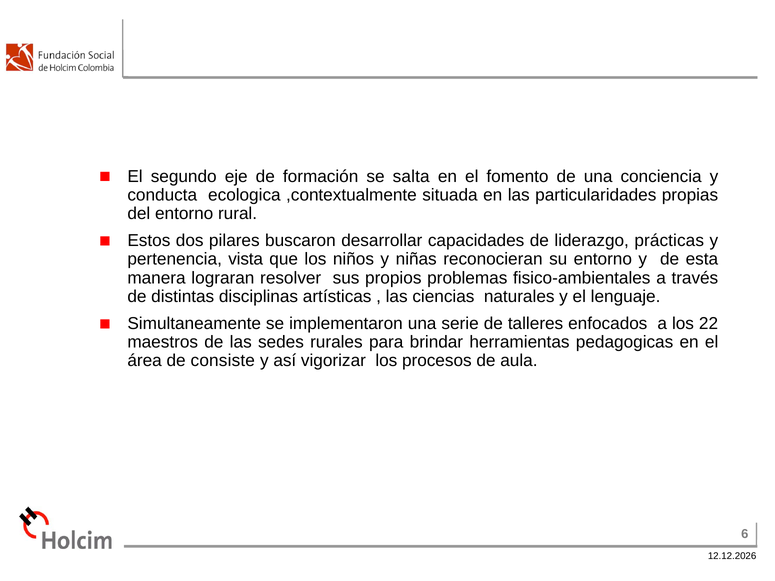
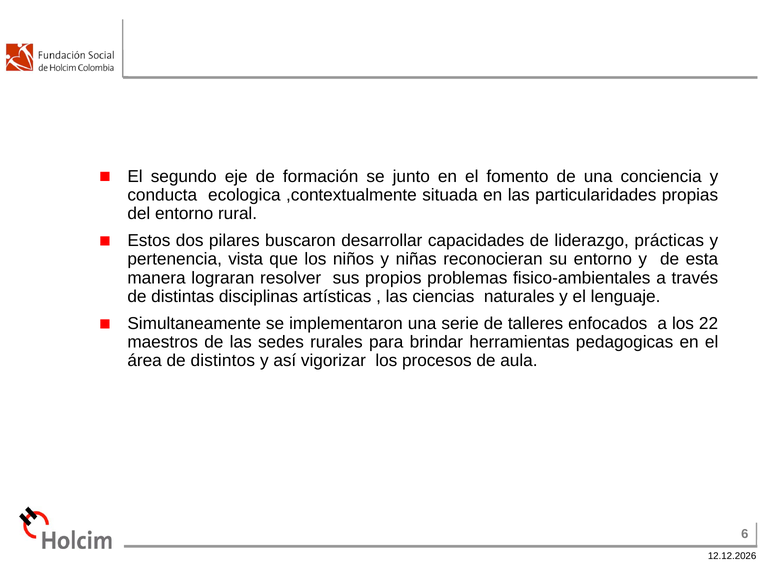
salta: salta -> junto
consiste: consiste -> distintos
